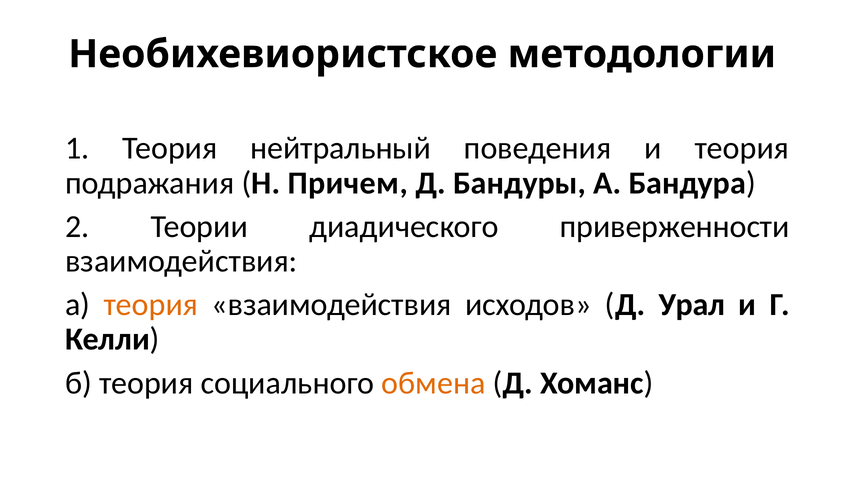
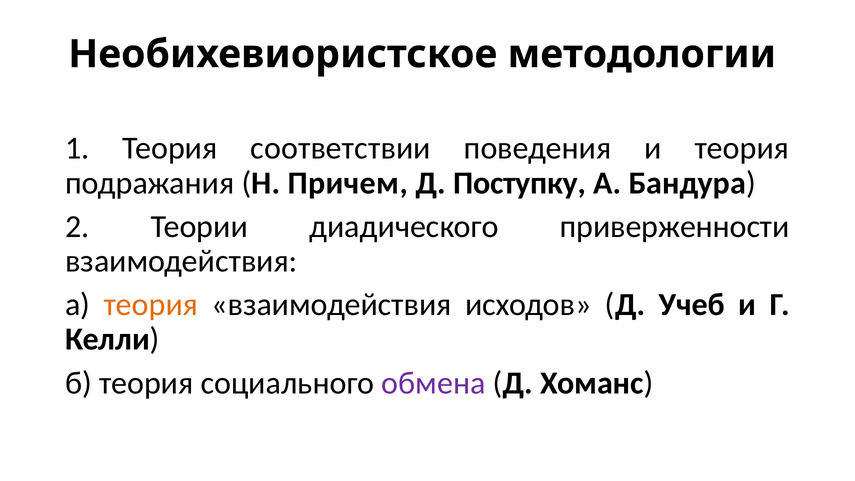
нейтральный: нейтральный -> соответствии
Бандуры: Бандуры -> Поступку
Урал: Урал -> Учеб
обмена colour: orange -> purple
